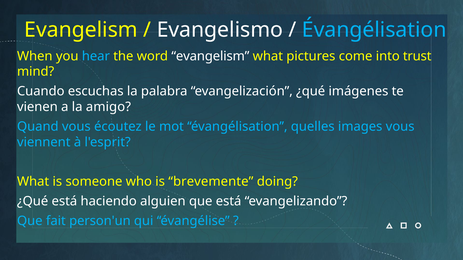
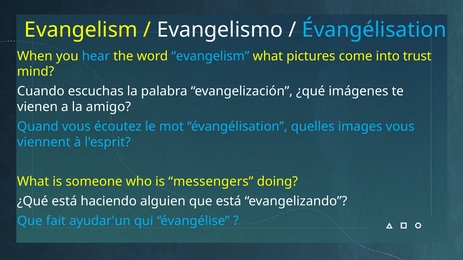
evangelism at (210, 56) colour: white -> light blue
brevemente: brevemente -> messengers
person'un: person'un -> ayudar'un
